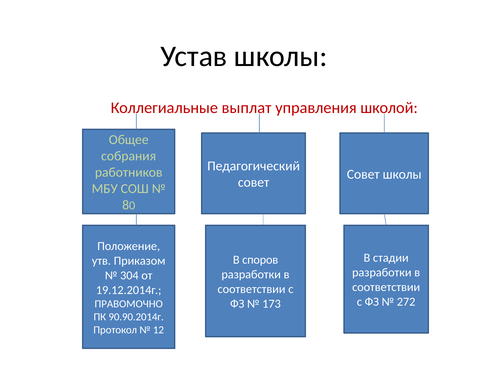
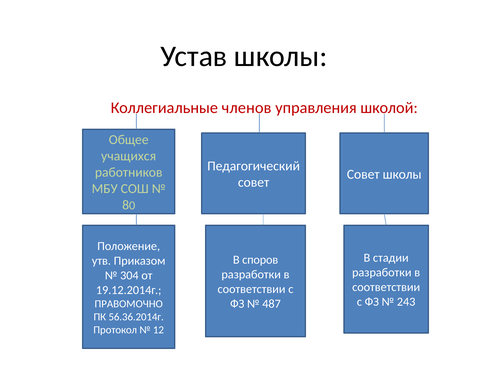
выплат: выплат -> членов
собрания: собрания -> учащихся
272: 272 -> 243
173: 173 -> 487
90.90.2014г: 90.90.2014г -> 56.36.2014г
